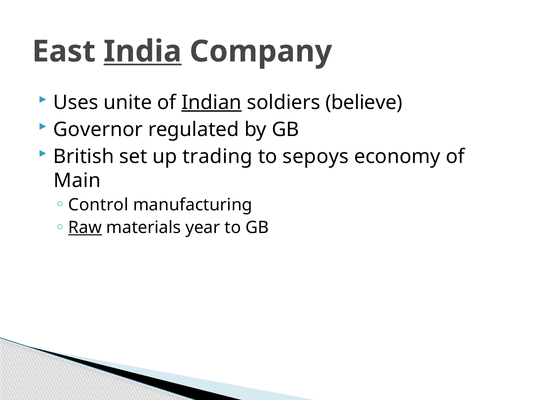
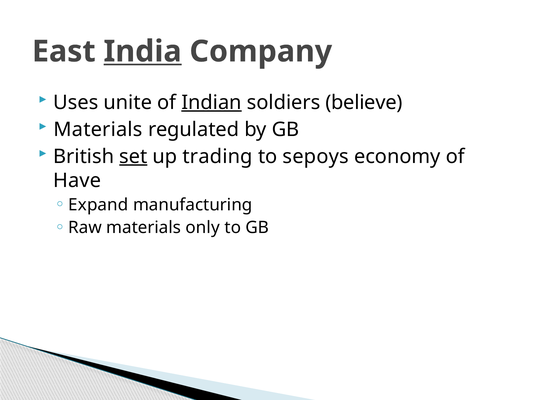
Governor at (98, 130): Governor -> Materials
set underline: none -> present
Main: Main -> Have
Control: Control -> Expand
Raw underline: present -> none
year: year -> only
